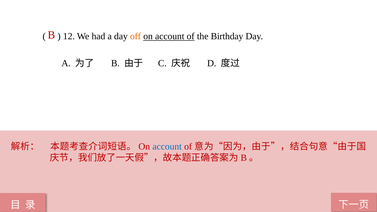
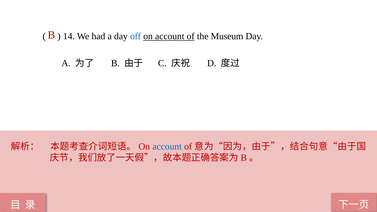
12: 12 -> 14
off colour: orange -> blue
Birthday: Birthday -> Museum
